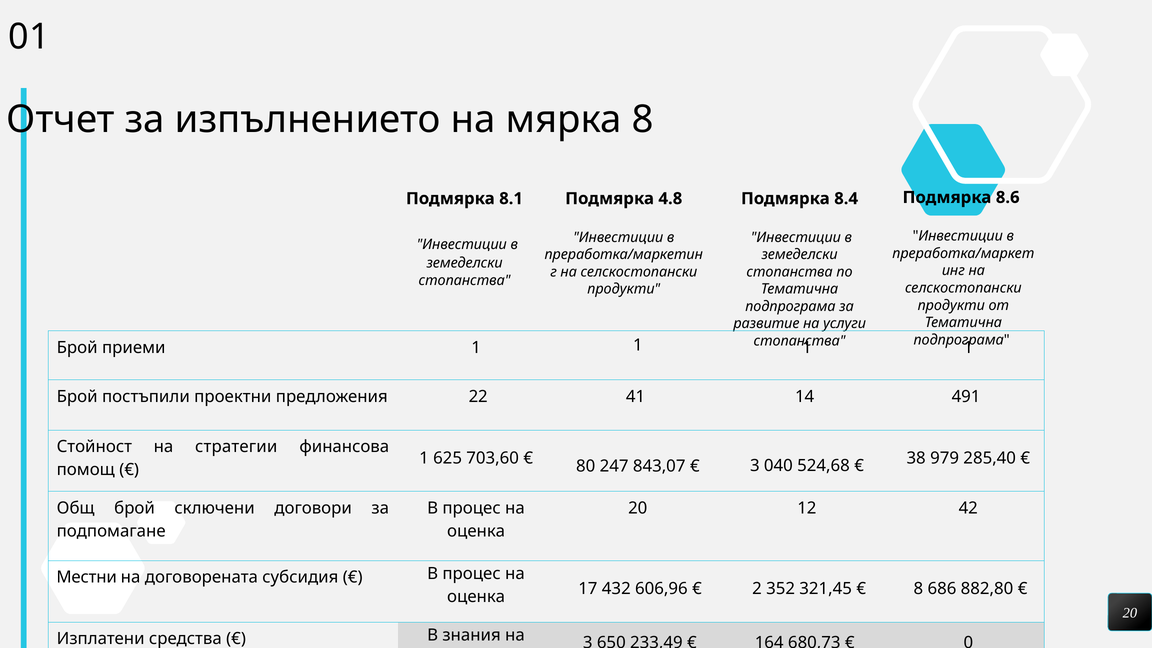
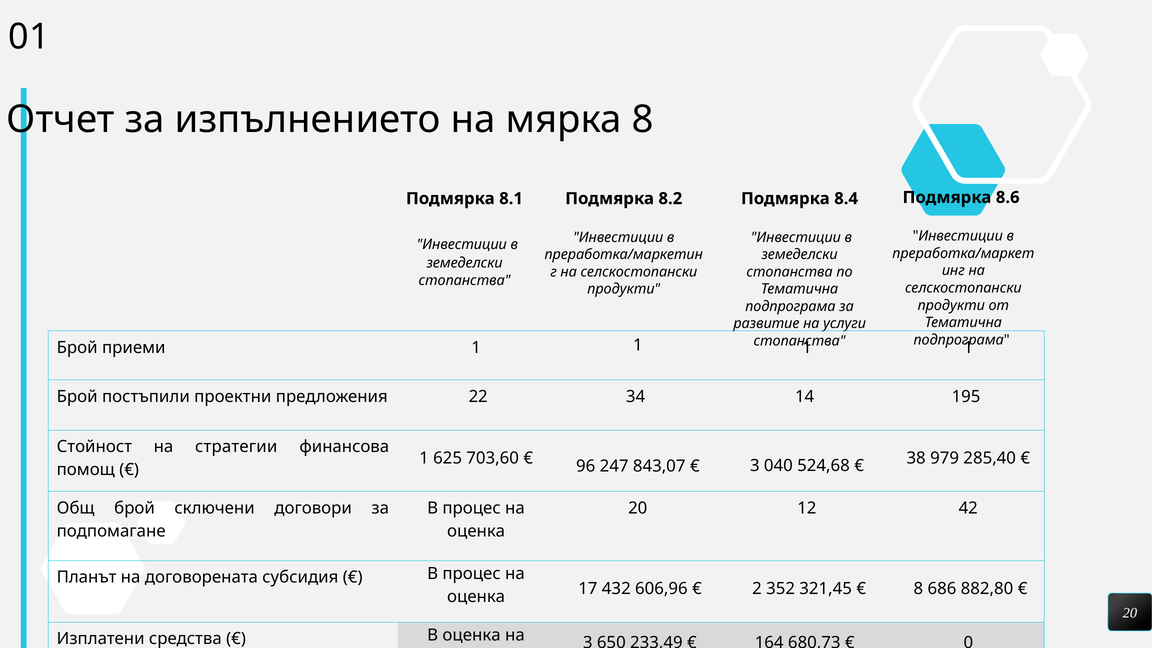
4.8: 4.8 -> 8.2
41: 41 -> 34
491: 491 -> 195
80: 80 -> 96
Местни: Местни -> Планът
В знания: знания -> оценка
